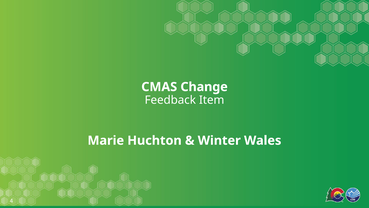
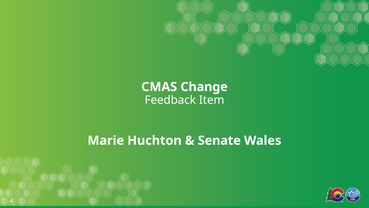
Winter: Winter -> Senate
